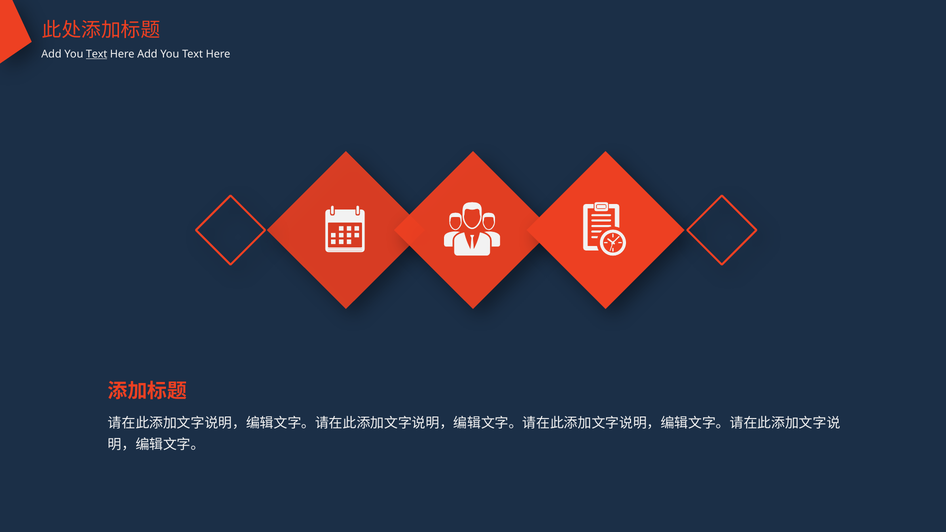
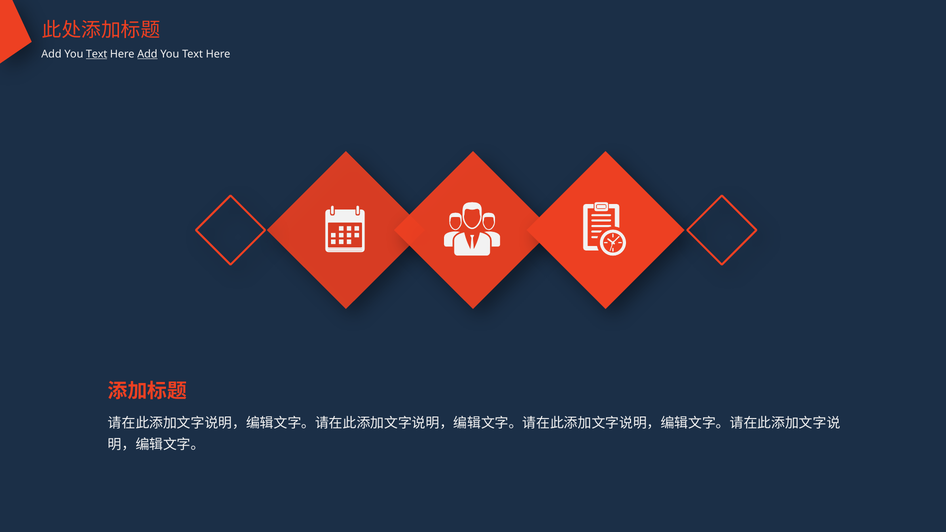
Add at (147, 54) underline: none -> present
